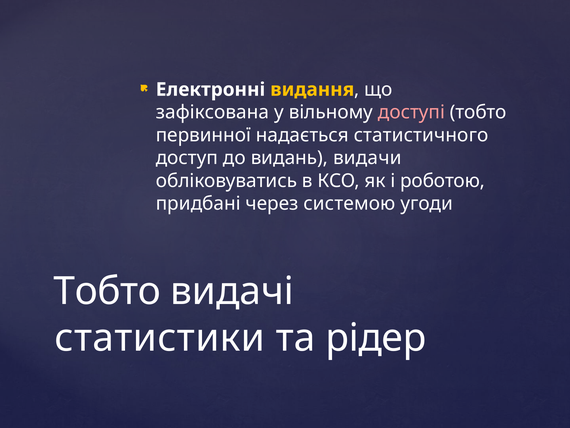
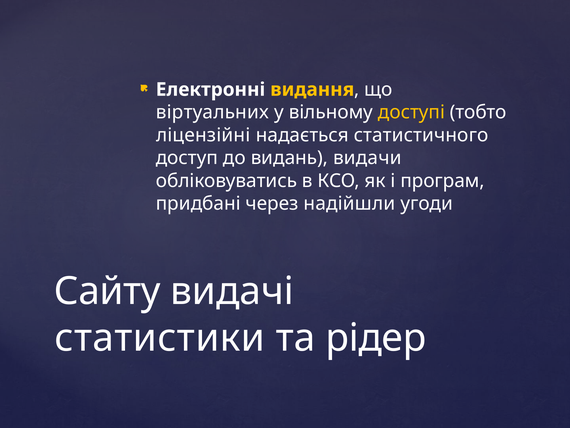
зафіксована: зафіксована -> віртуальних
доступі colour: pink -> yellow
первинної: первинної -> ліцензійні
роботою: роботою -> програм
системою: системою -> надійшли
Тобто at (107, 291): Тобто -> Сайту
